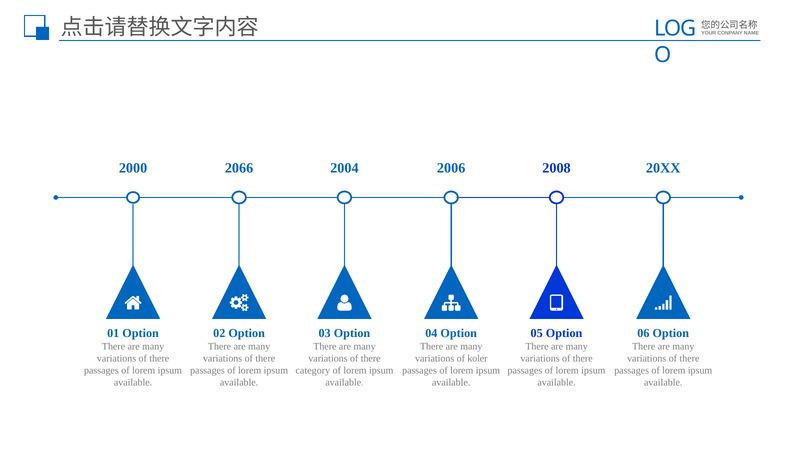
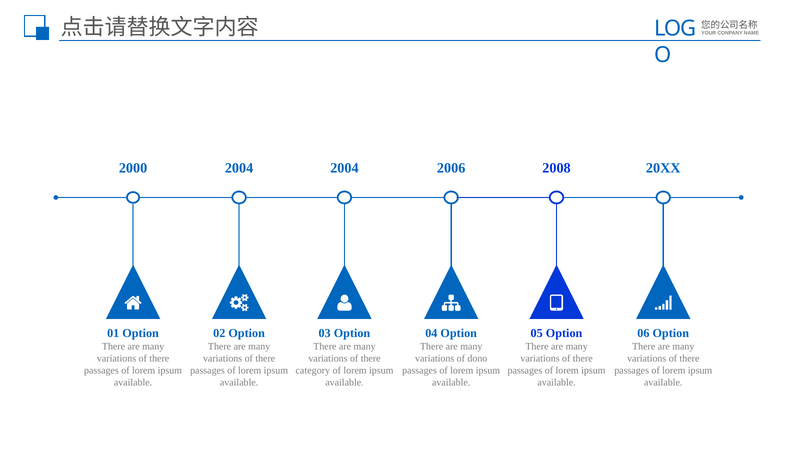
2000 2066: 2066 -> 2004
koler: koler -> dono
